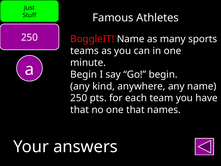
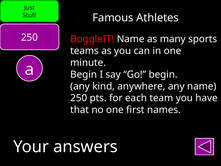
one that: that -> first
